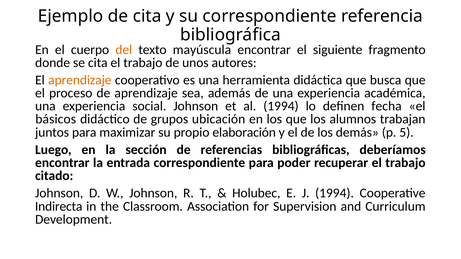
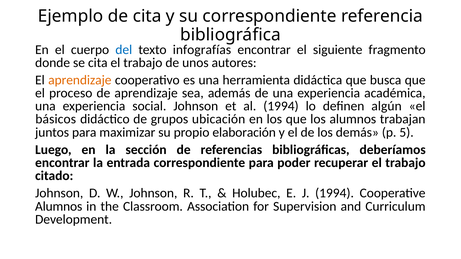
del colour: orange -> blue
mayúscula: mayúscula -> infografías
fecha: fecha -> algún
Indirecta at (59, 206): Indirecta -> Alumnos
